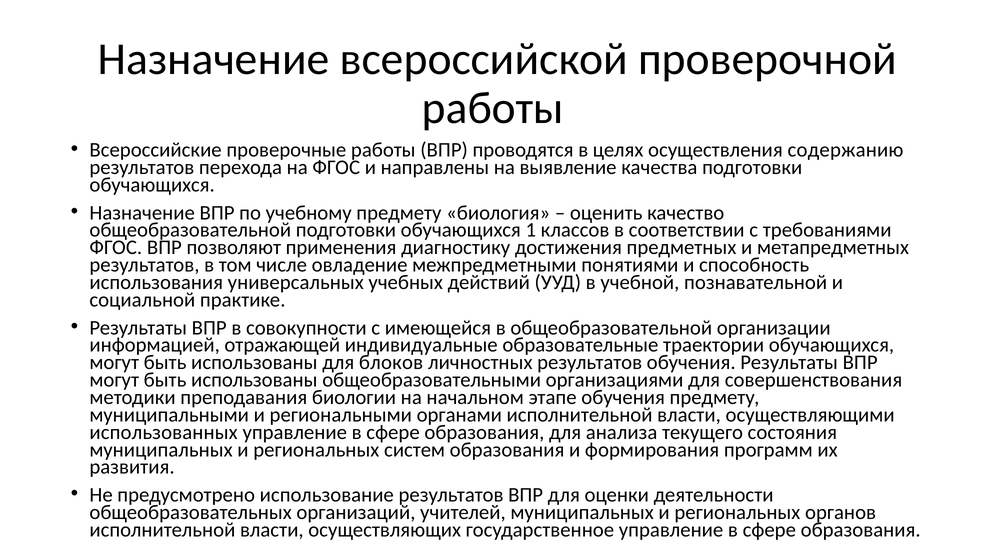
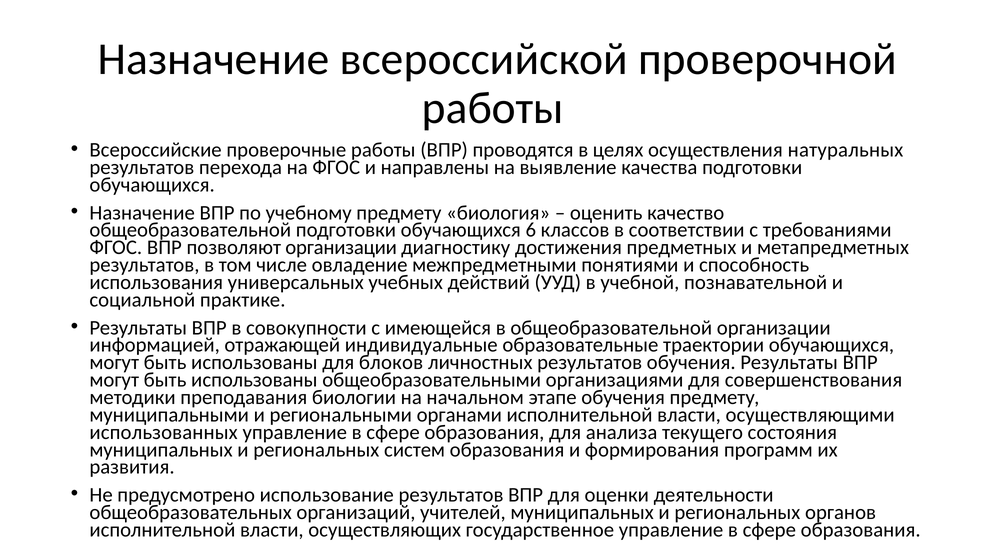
содержанию: содержанию -> натуральных
1: 1 -> 6
позволяют применения: применения -> организации
